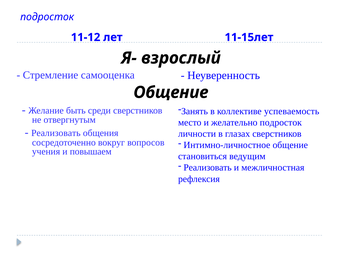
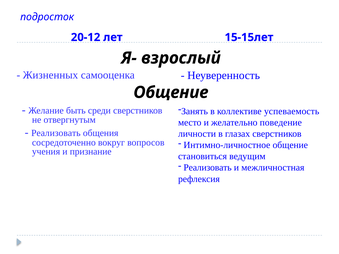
11-12: 11-12 -> 20-12
11-15лет: 11-15лет -> 15-15лет
Стремление: Стремление -> Жизненных
желательно подросток: подросток -> поведение
повышаем: повышаем -> признание
